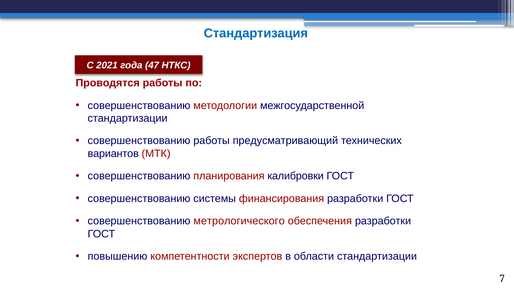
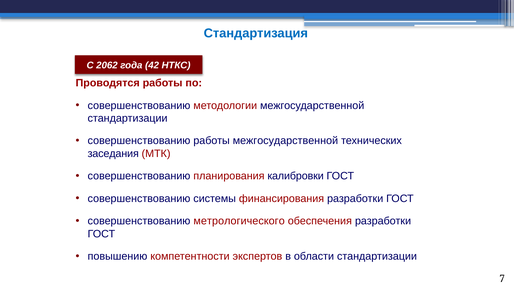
2021: 2021 -> 2062
47: 47 -> 42
работы предусматривающий: предусматривающий -> межгосударственной
вариантов: вариантов -> заседания
